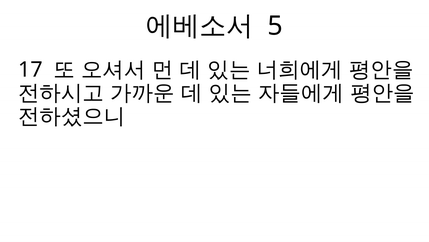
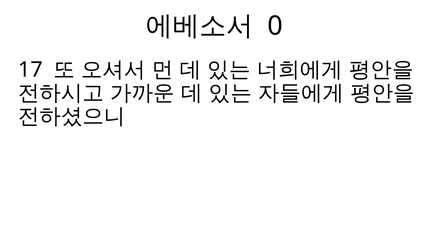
5: 5 -> 0
